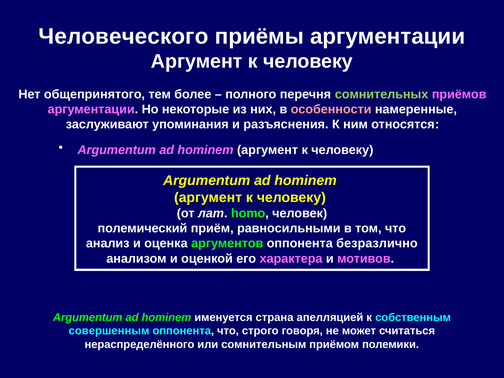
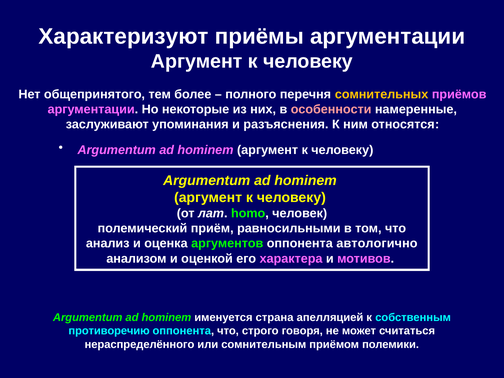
Человеческого: Человеческого -> Характеризуют
сомнительных colour: light green -> yellow
безразлично: безразлично -> автологично
совершенным: совершенным -> противоречию
